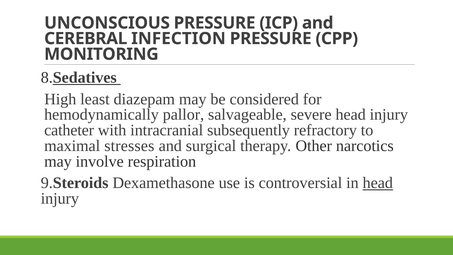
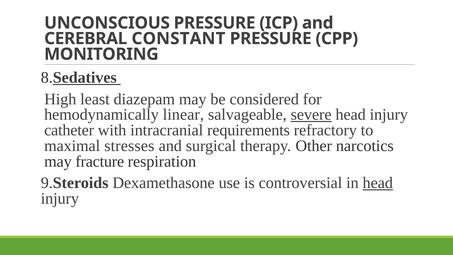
INFECTION: INFECTION -> CONSTANT
pallor: pallor -> linear
severe underline: none -> present
subsequently: subsequently -> requirements
involve: involve -> fracture
